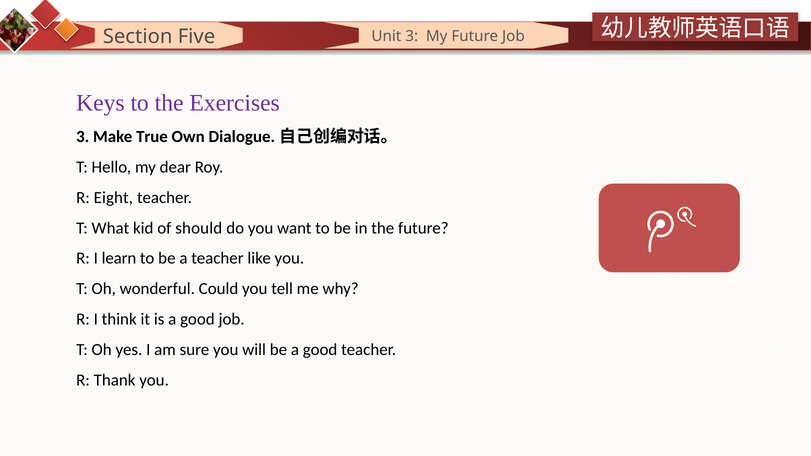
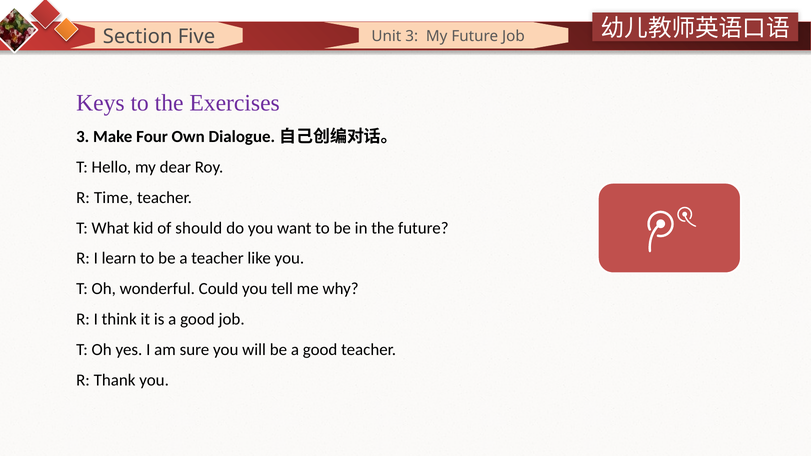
True: True -> Four
Eight: Eight -> Time
